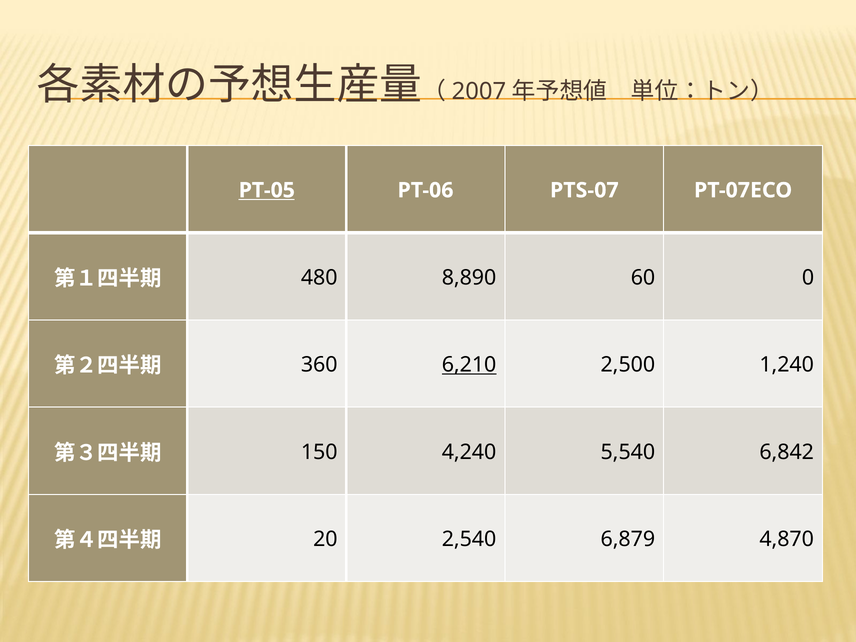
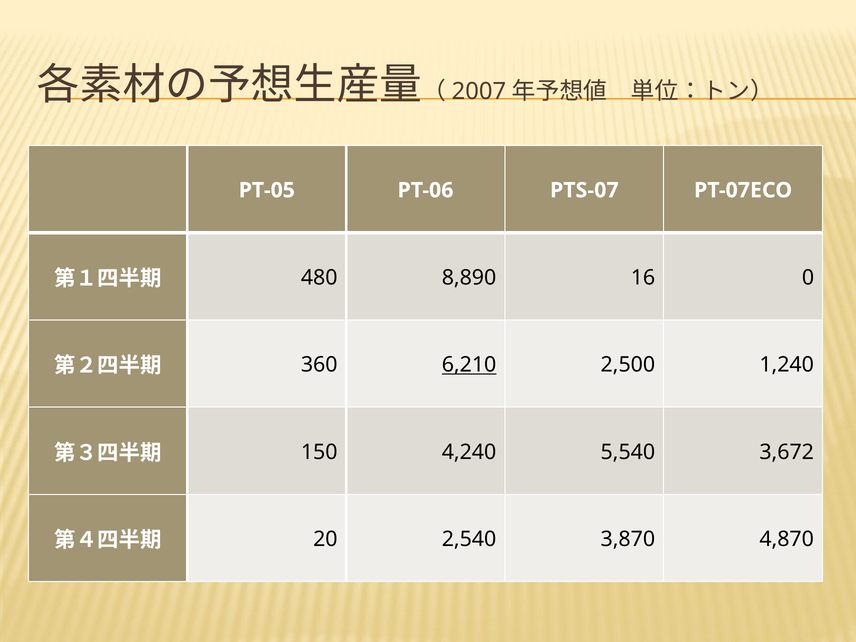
PT-05 underline: present -> none
60: 60 -> 16
6,842: 6,842 -> 3,672
6,879: 6,879 -> 3,870
